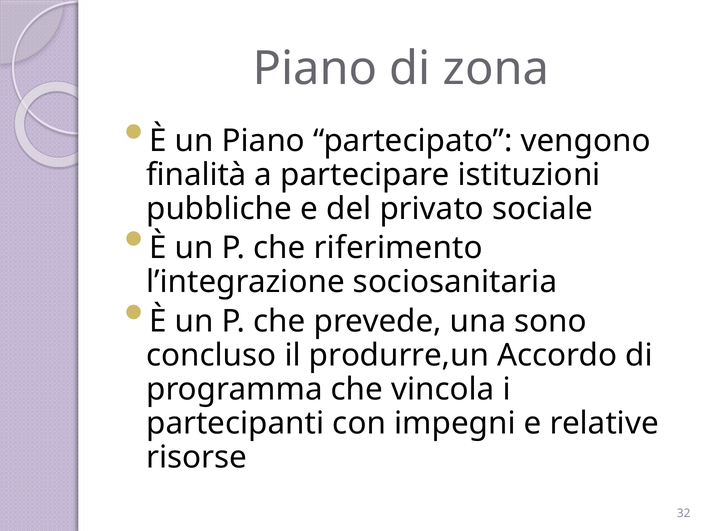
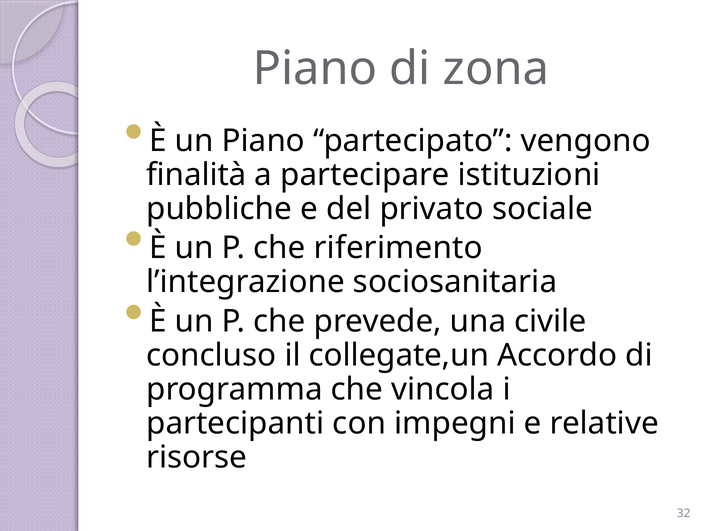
sono: sono -> civile
produrre,un: produrre,un -> collegate,un
